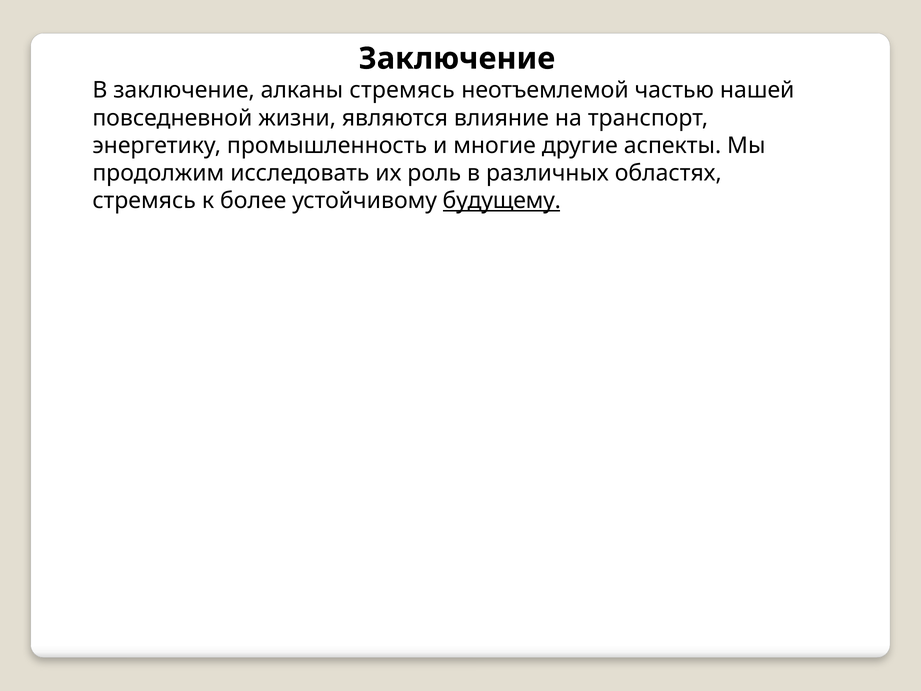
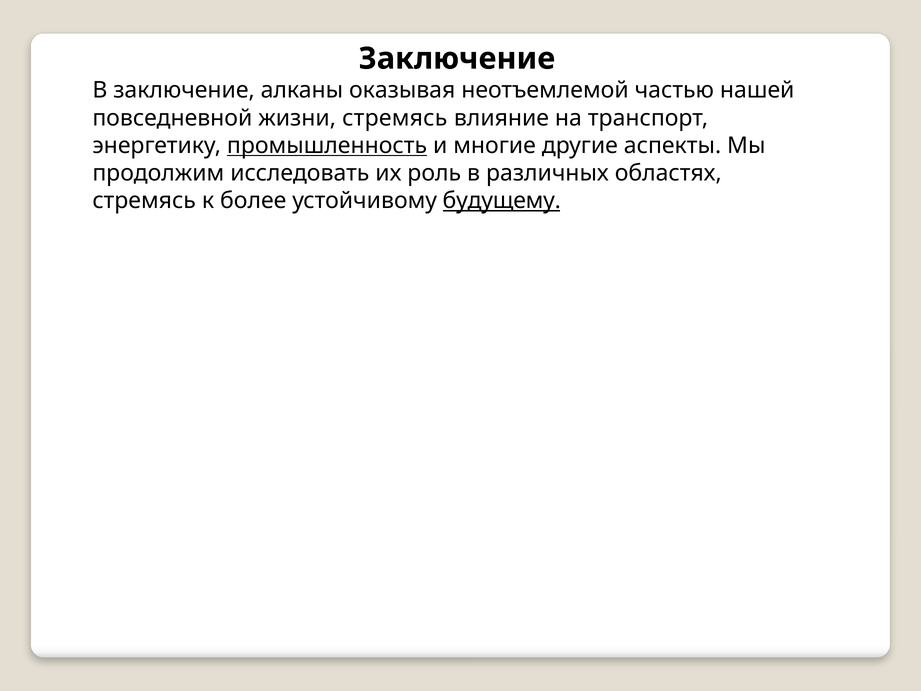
алканы стремясь: стремясь -> оказывая
жизни являются: являются -> стремясь
промышленность underline: none -> present
